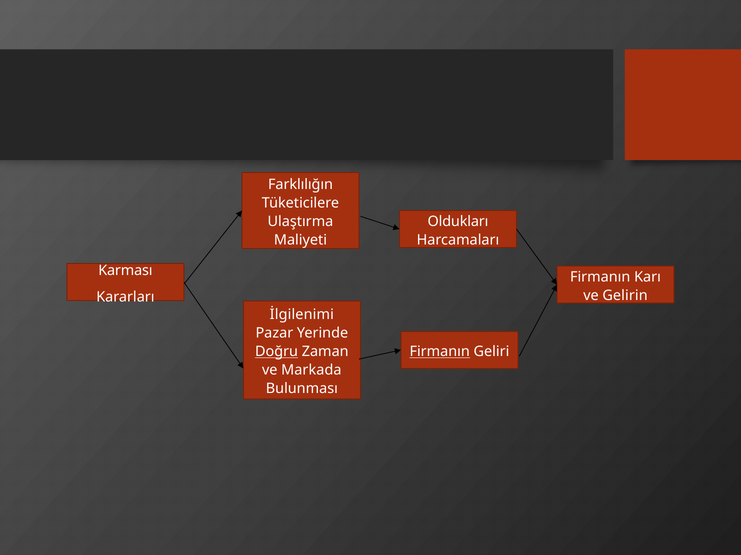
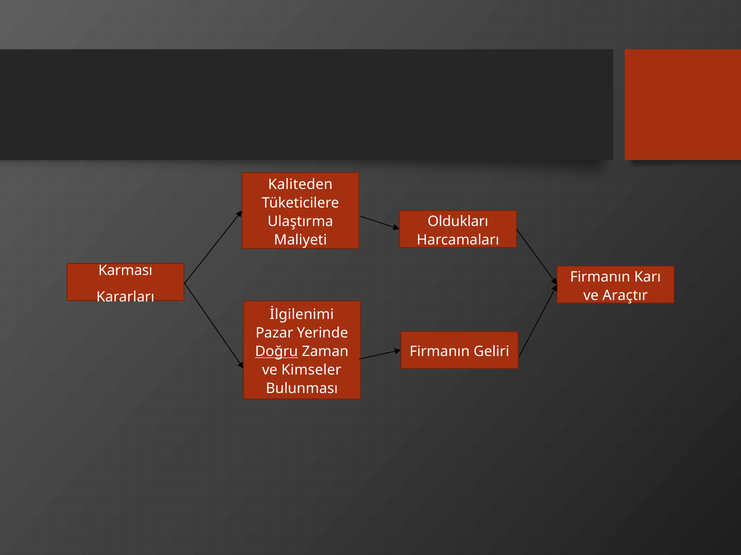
Farklılığın: Farklılığın -> Kaliteden
Gelirin: Gelirin -> Araçtır
Firmanın at (440, 352) underline: present -> none
Markada: Markada -> Kimseler
